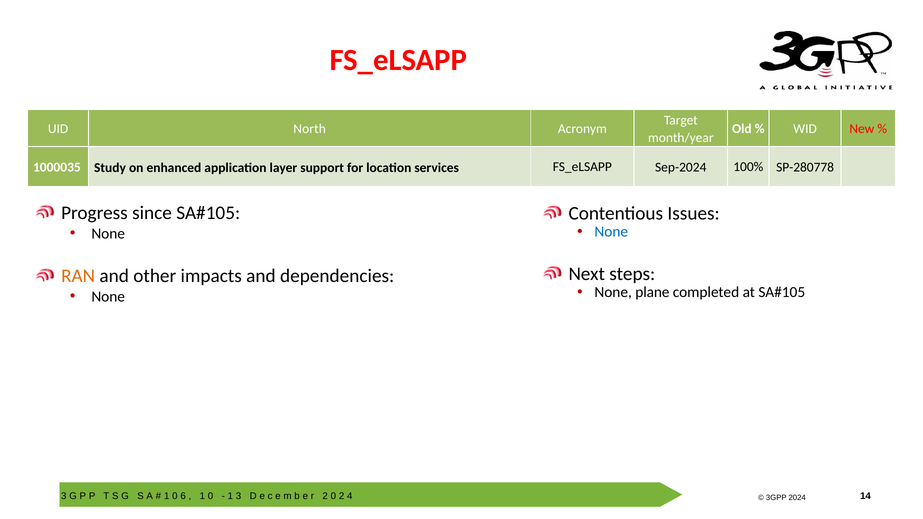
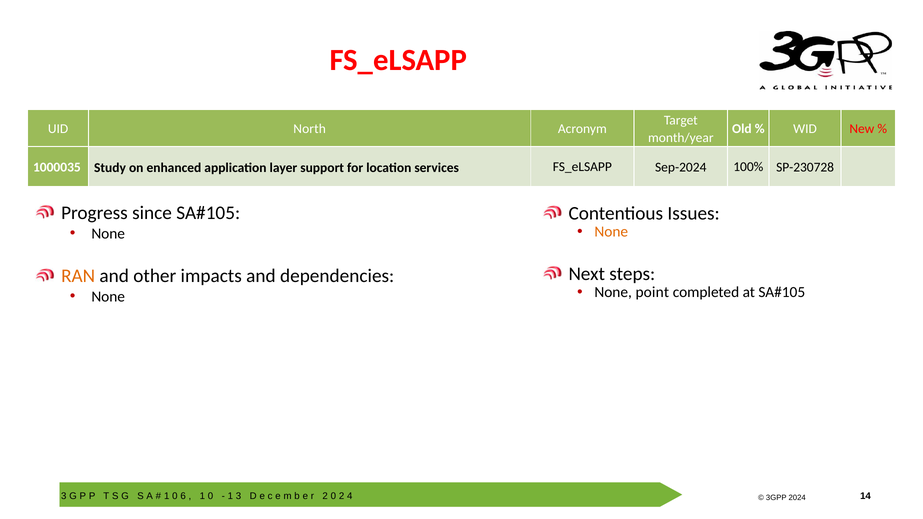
SP-280778: SP-280778 -> SP-230728
None at (611, 232) colour: blue -> orange
plane: plane -> point
